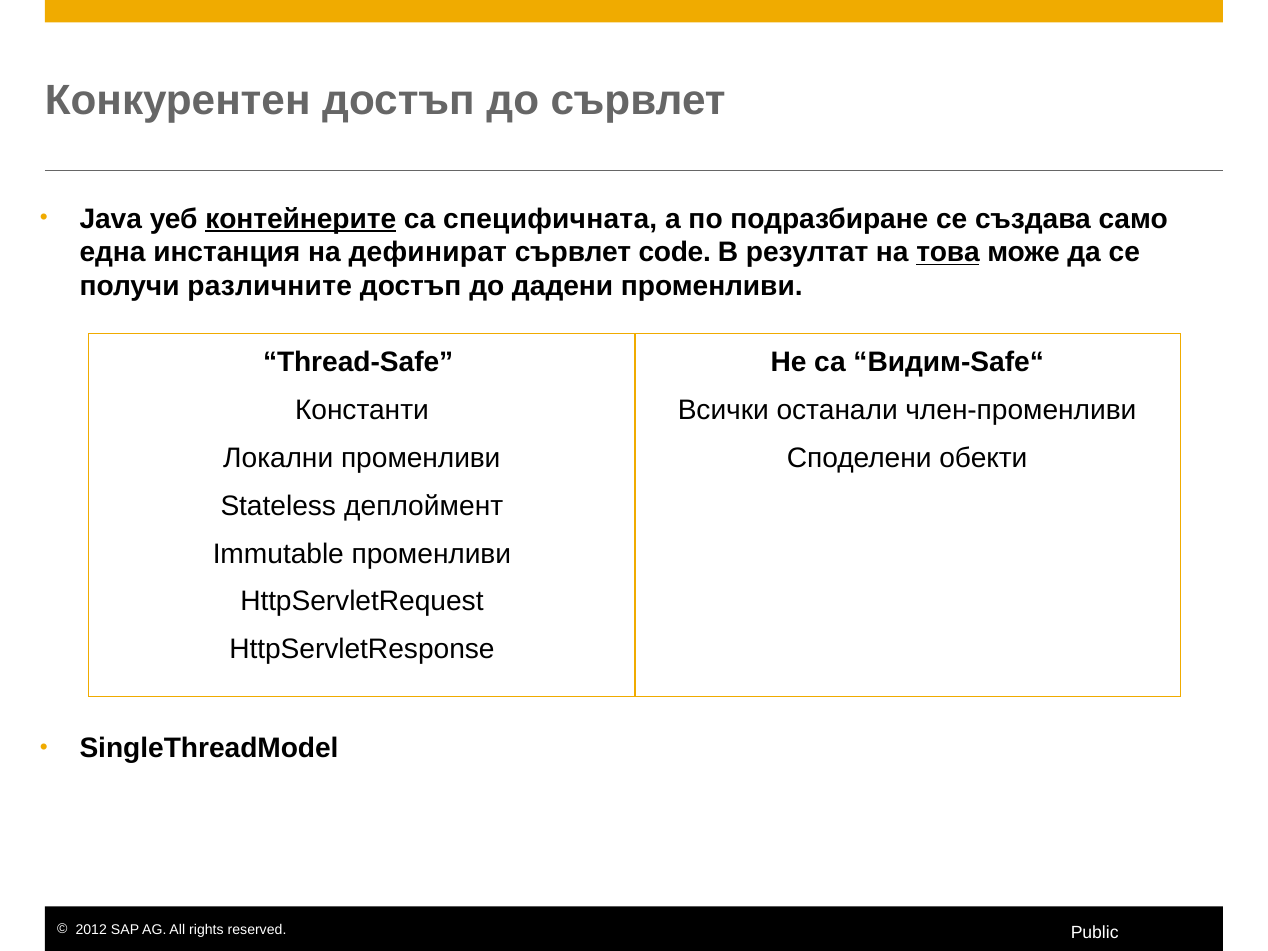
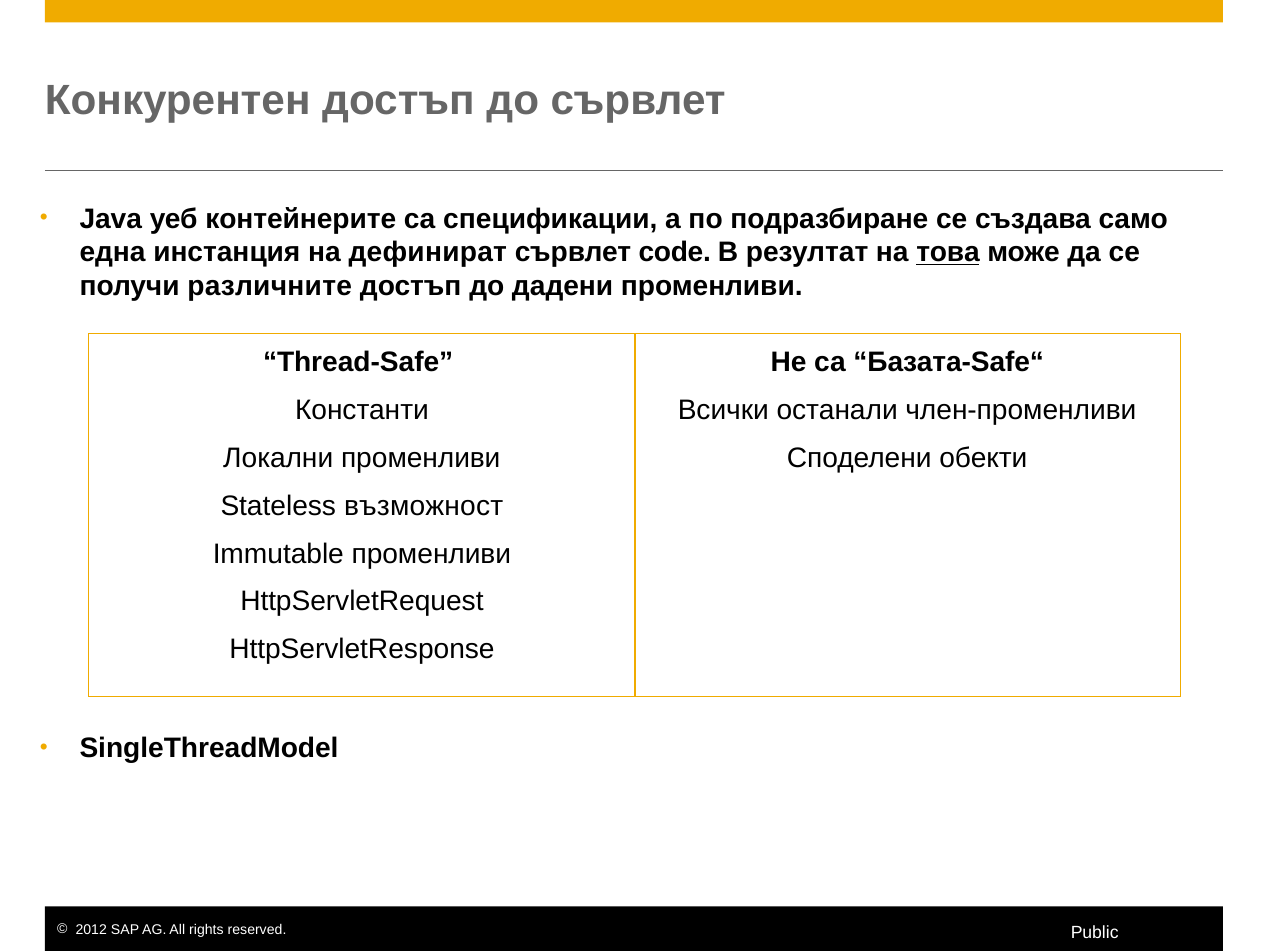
контейнерите underline: present -> none
специфичната: специфичната -> спецификации
Видим-Safe“: Видим-Safe“ -> Базата-Safe“
деплоймент: деплоймент -> възможност
